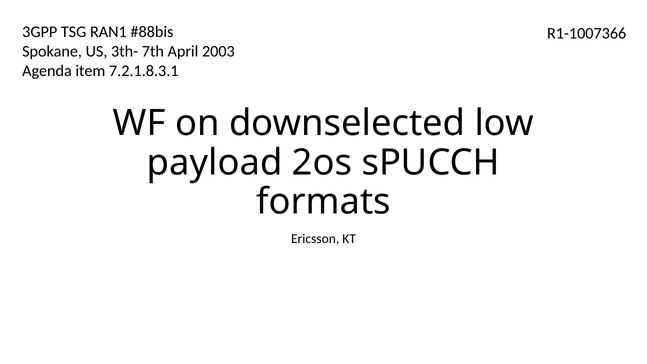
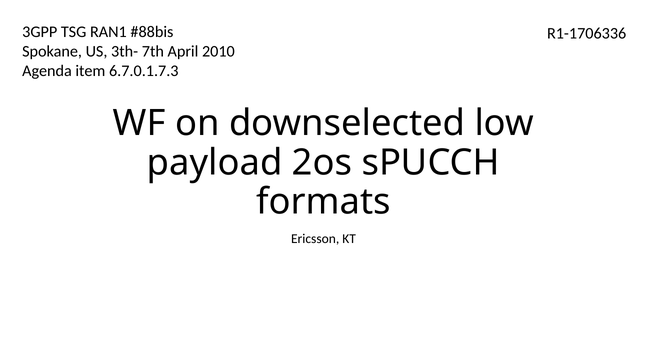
R1-1007366: R1-1007366 -> R1-1706336
2003: 2003 -> 2010
7.2.1.8.3.1: 7.2.1.8.3.1 -> 6.7.0.1.7.3
